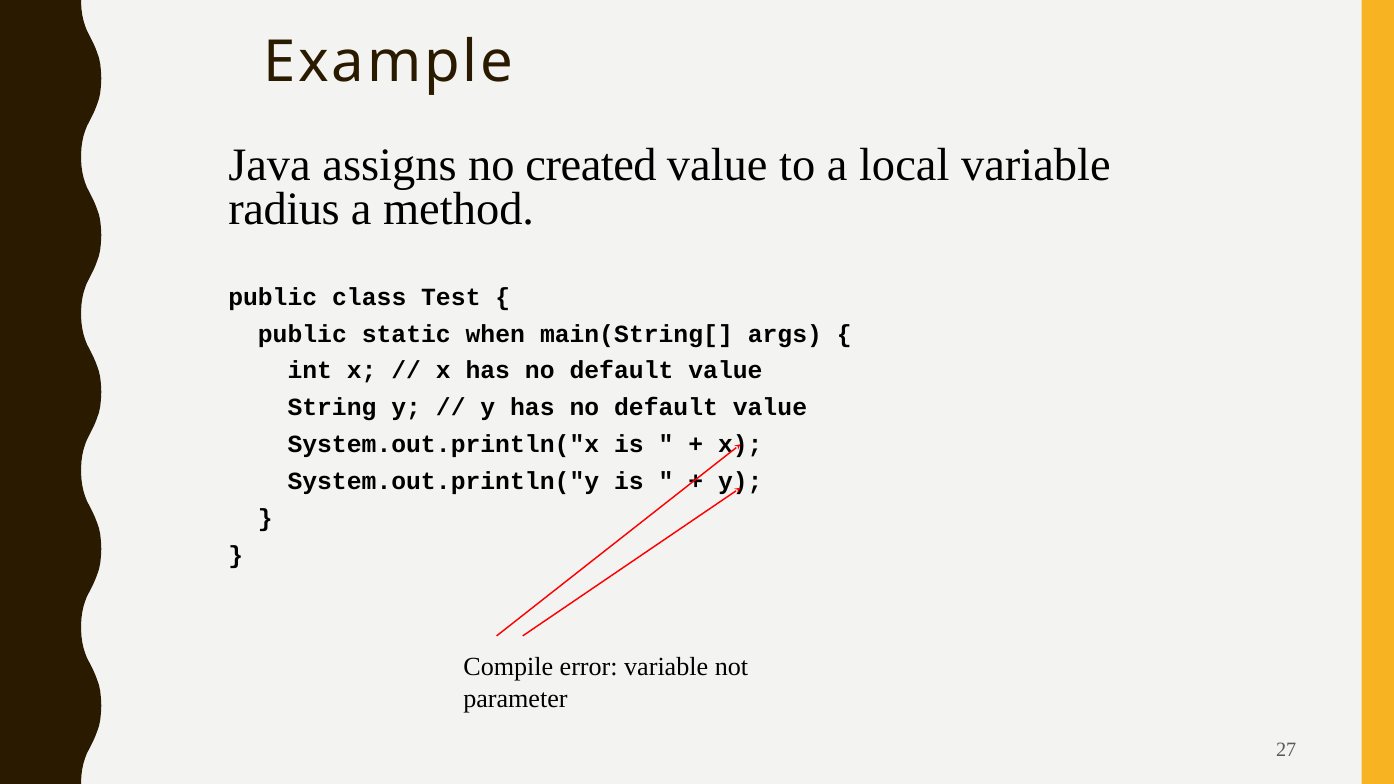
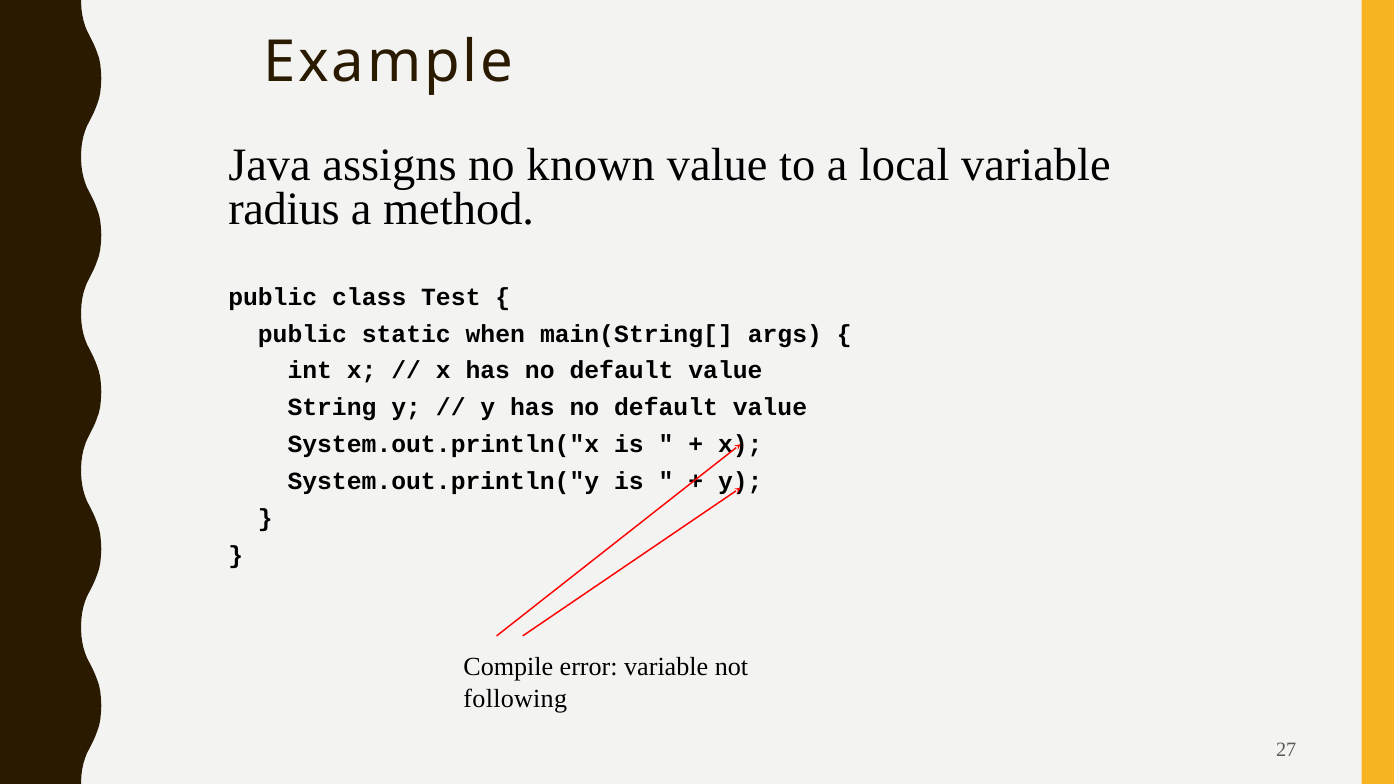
created: created -> known
parameter: parameter -> following
